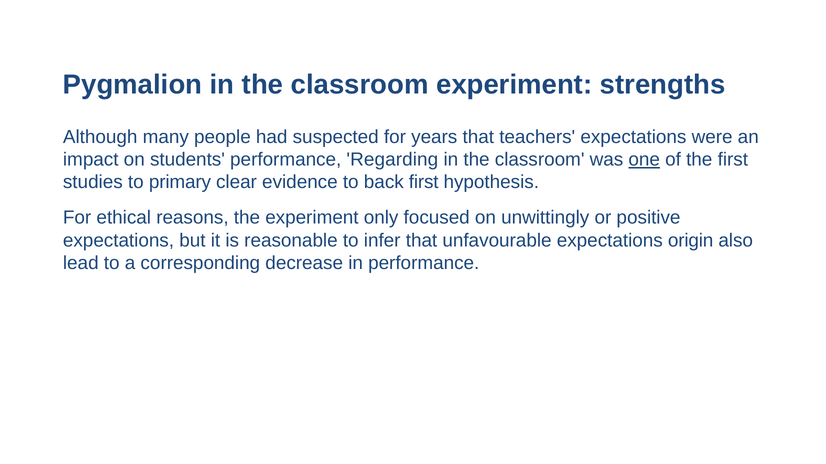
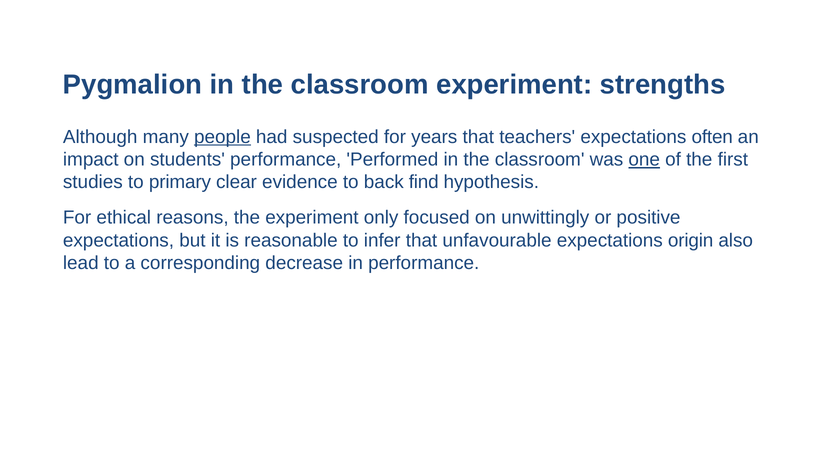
people underline: none -> present
were: were -> often
Regarding: Regarding -> Performed
back first: first -> find
